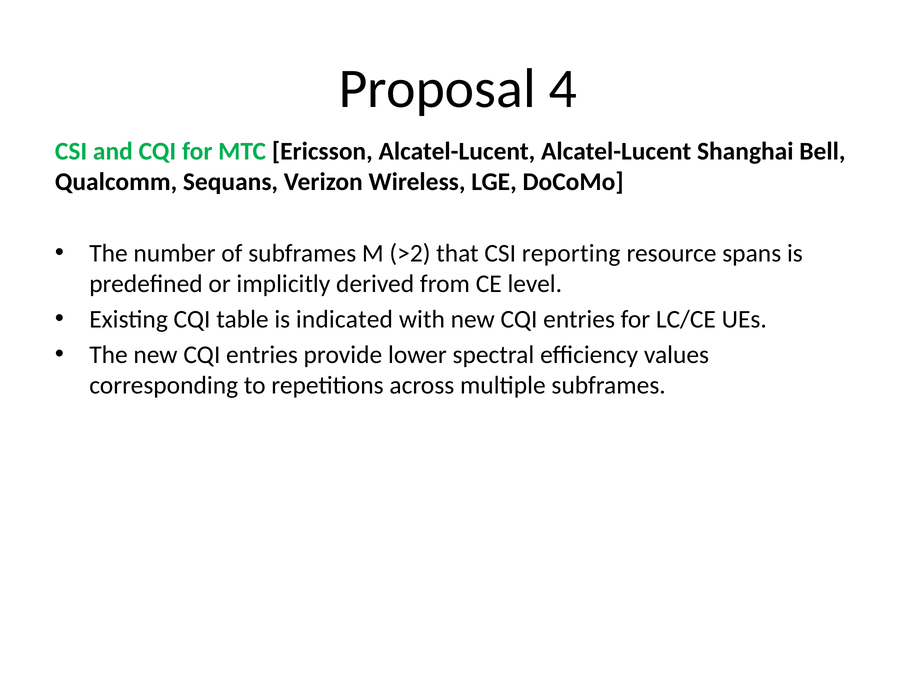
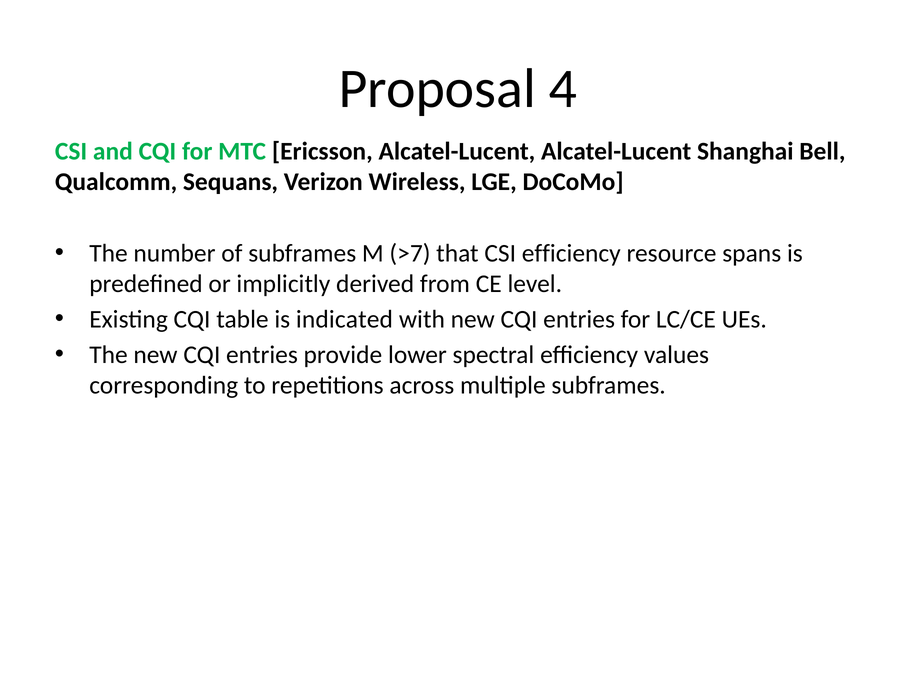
>2: >2 -> >7
CSI reporting: reporting -> efficiency
